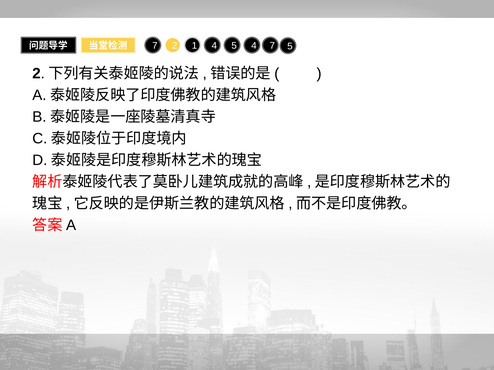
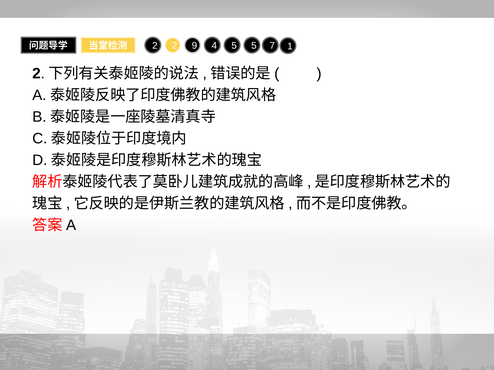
7 5: 5 -> 1
7 at (155, 46): 7 -> 2
1: 1 -> 9
5 4: 4 -> 5
